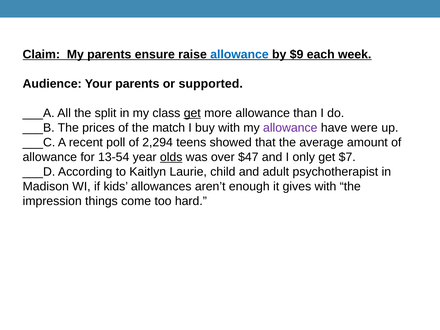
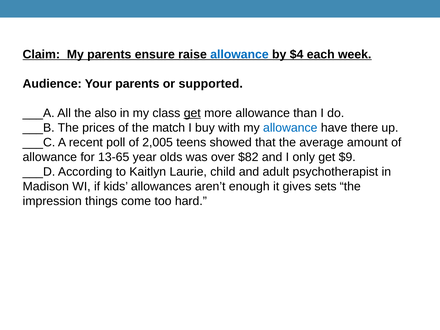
$9: $9 -> $4
split: split -> also
allowance at (290, 128) colour: purple -> blue
were: were -> there
2,294: 2,294 -> 2,005
13-54: 13-54 -> 13-65
olds underline: present -> none
$47: $47 -> $82
$7: $7 -> $9
gives with: with -> sets
